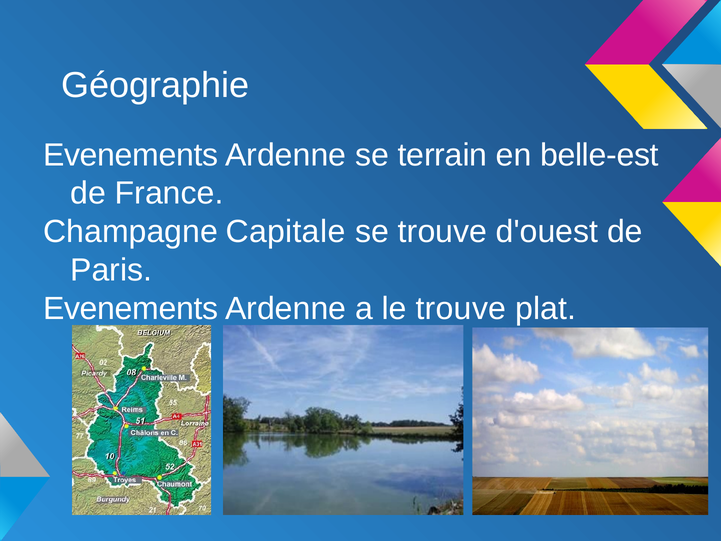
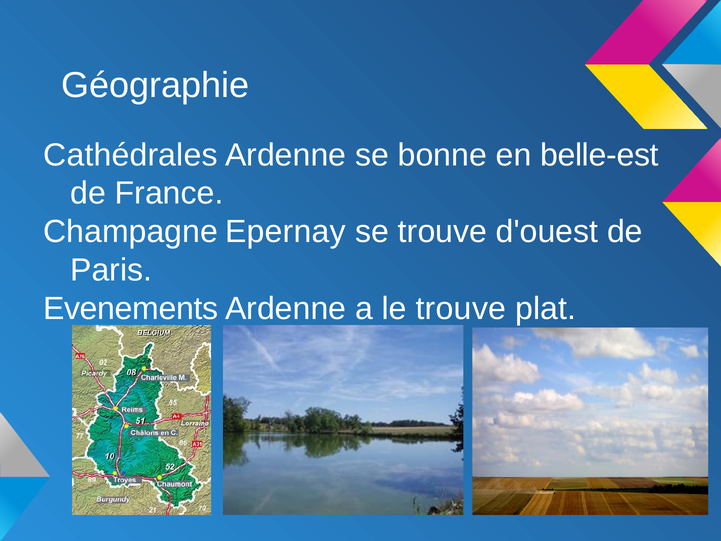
Evenements at (131, 155): Evenements -> Cathédrales
terrain: terrain -> bonne
Capitale: Capitale -> Epernay
